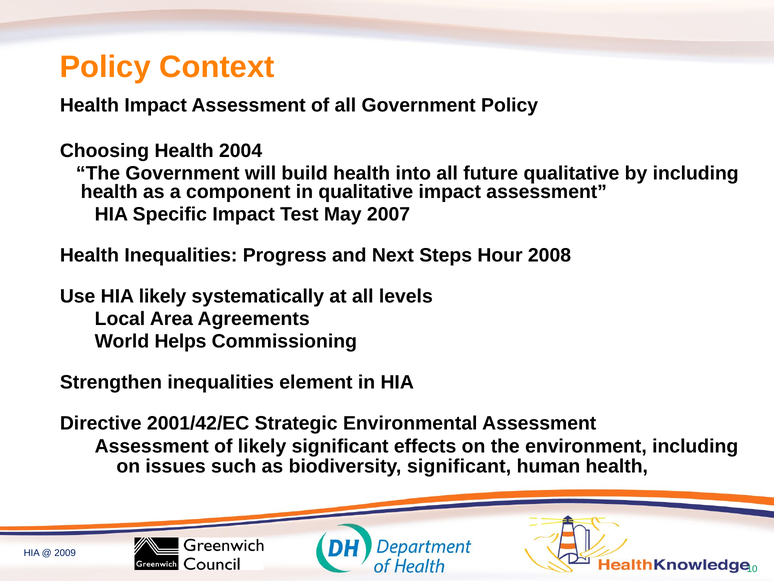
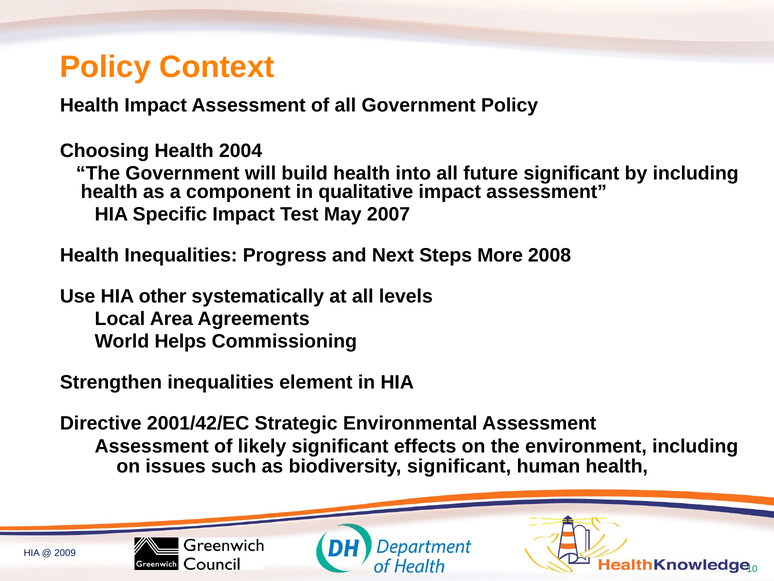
future qualitative: qualitative -> significant
Hour: Hour -> More
HIA likely: likely -> other
